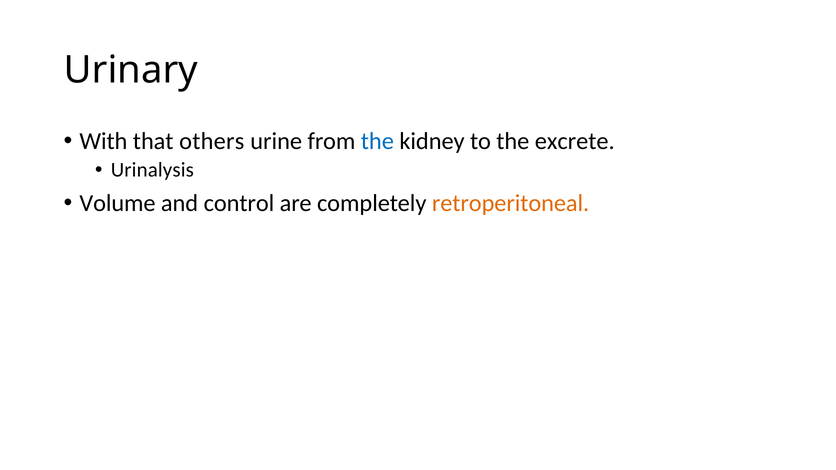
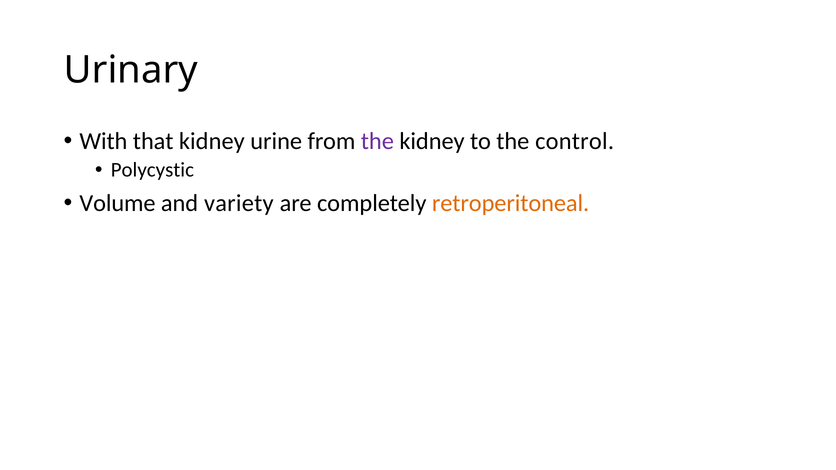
that others: others -> kidney
the at (377, 141) colour: blue -> purple
excrete: excrete -> control
Urinalysis: Urinalysis -> Polycystic
control: control -> variety
